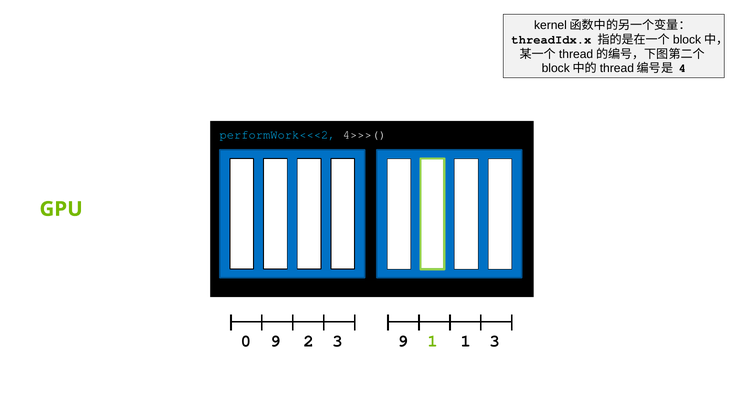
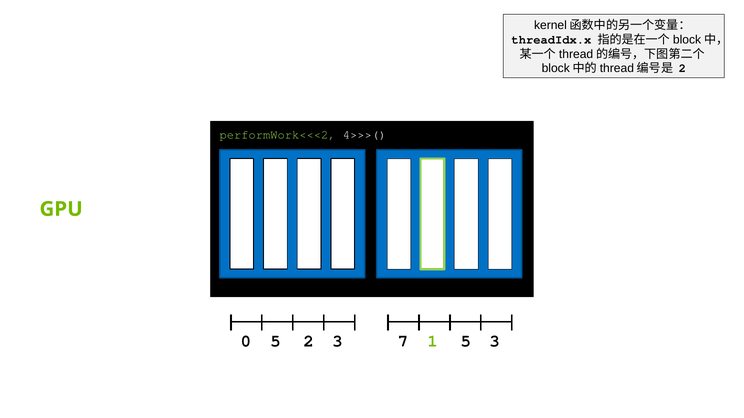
4 at (682, 69): 4 -> 2
performWork<<<2 colour: light blue -> light green
0 9: 9 -> 5
3 9: 9 -> 7
1 1: 1 -> 5
